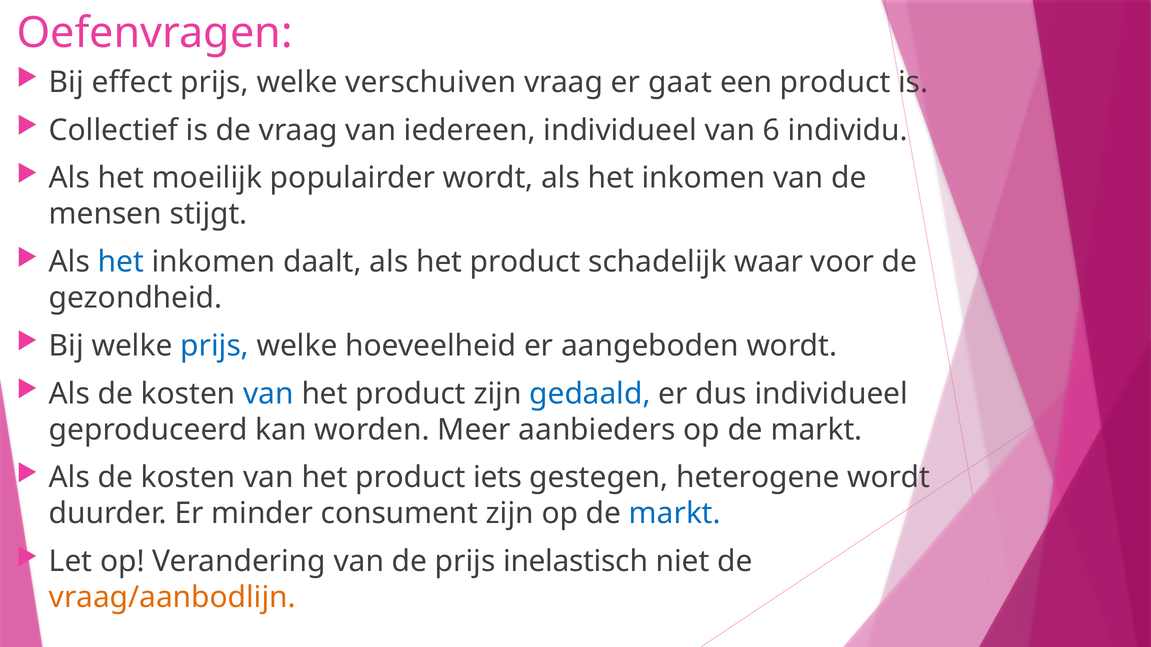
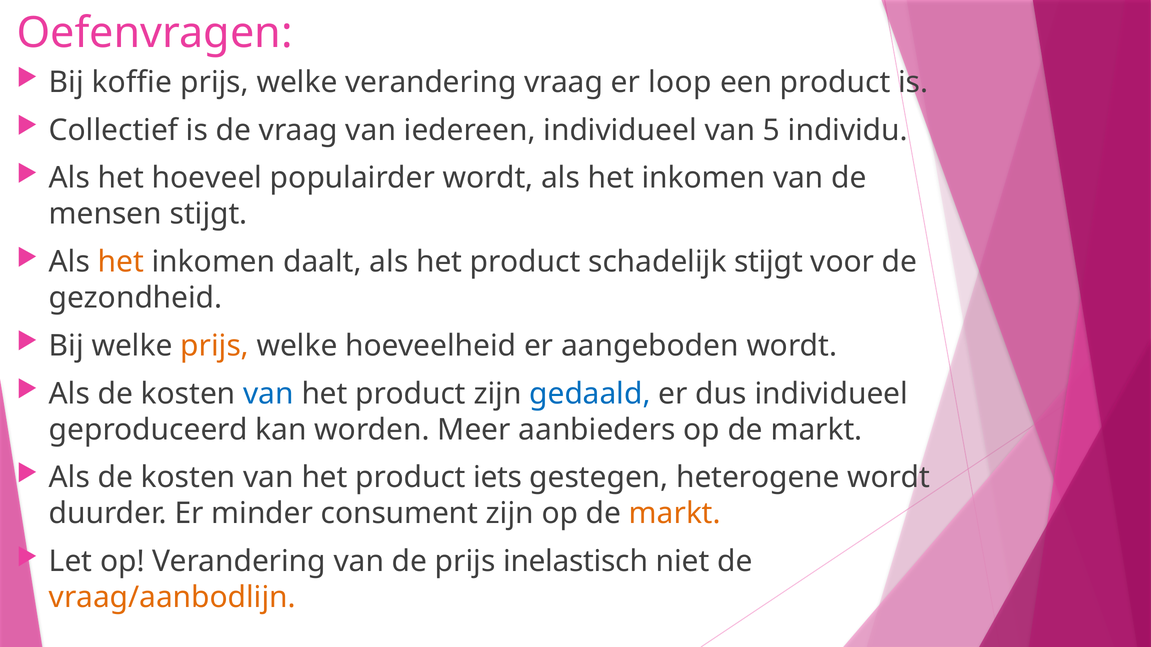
effect: effect -> koffie
welke verschuiven: verschuiven -> verandering
gaat: gaat -> loop
6: 6 -> 5
moeilijk: moeilijk -> hoeveel
het at (121, 262) colour: blue -> orange
schadelijk waar: waar -> stijgt
prijs at (215, 346) colour: blue -> orange
markt at (675, 514) colour: blue -> orange
